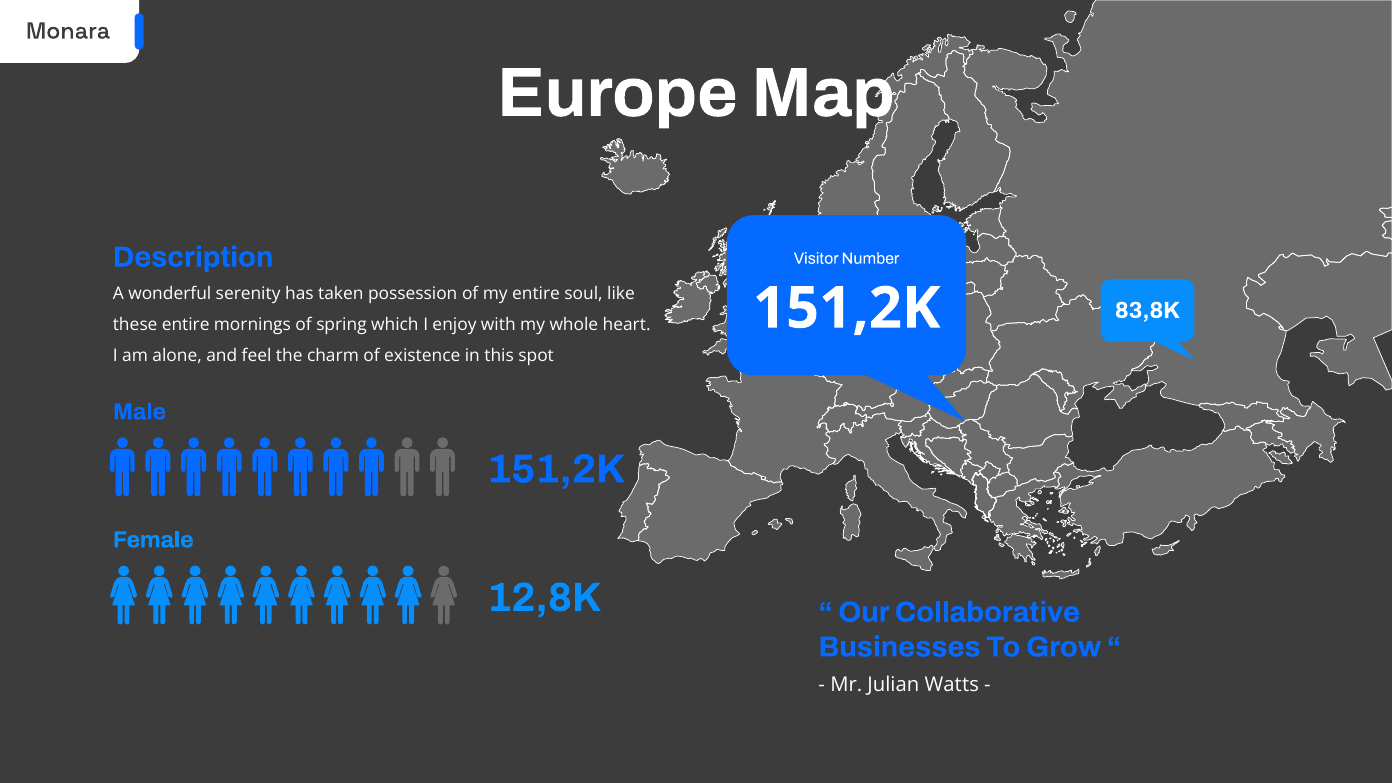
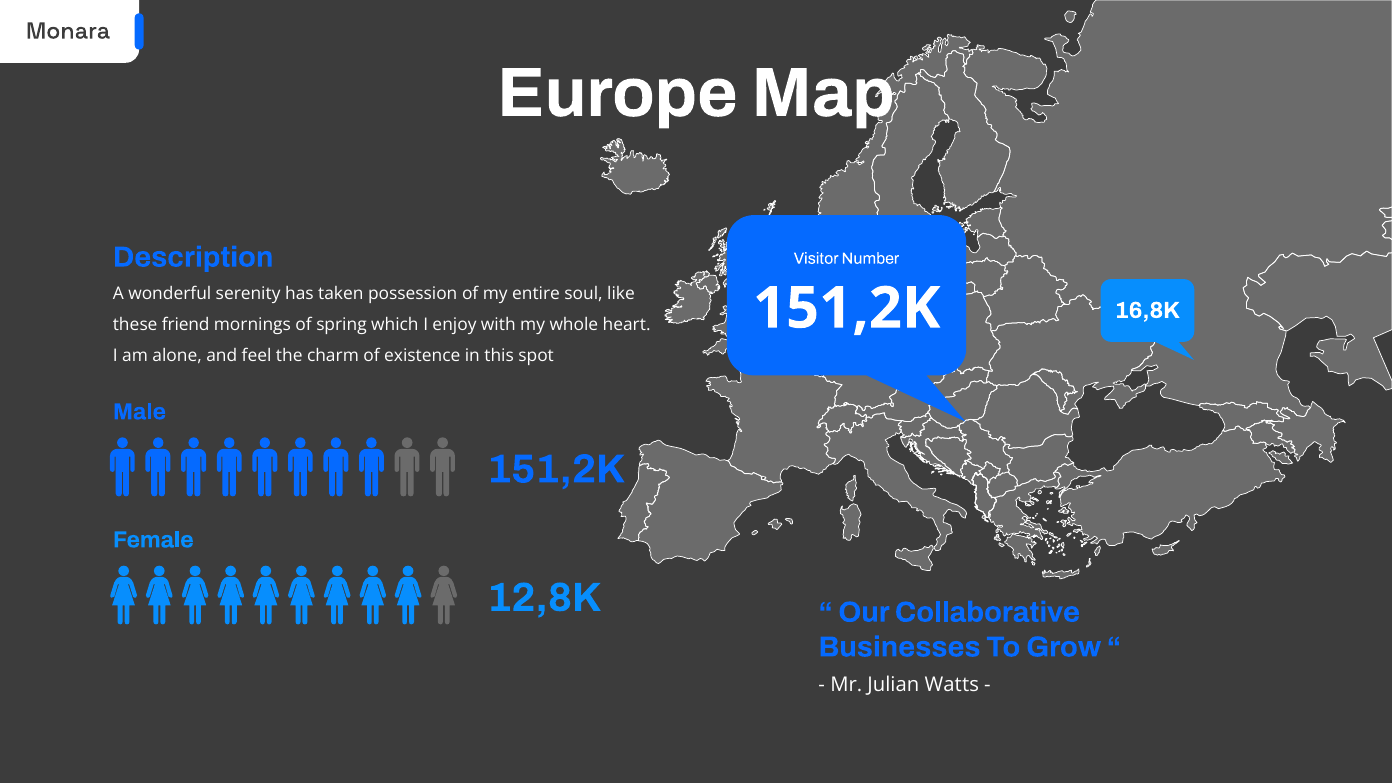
83,8K: 83,8K -> 16,8K
these entire: entire -> friend
